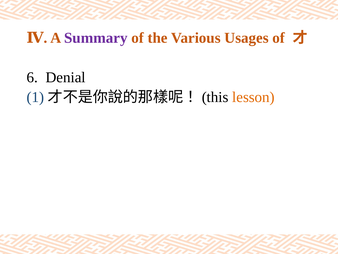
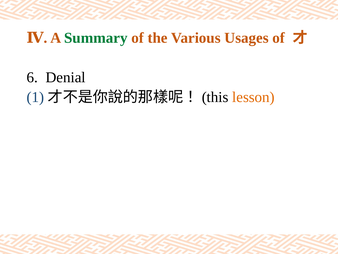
Summary colour: purple -> green
